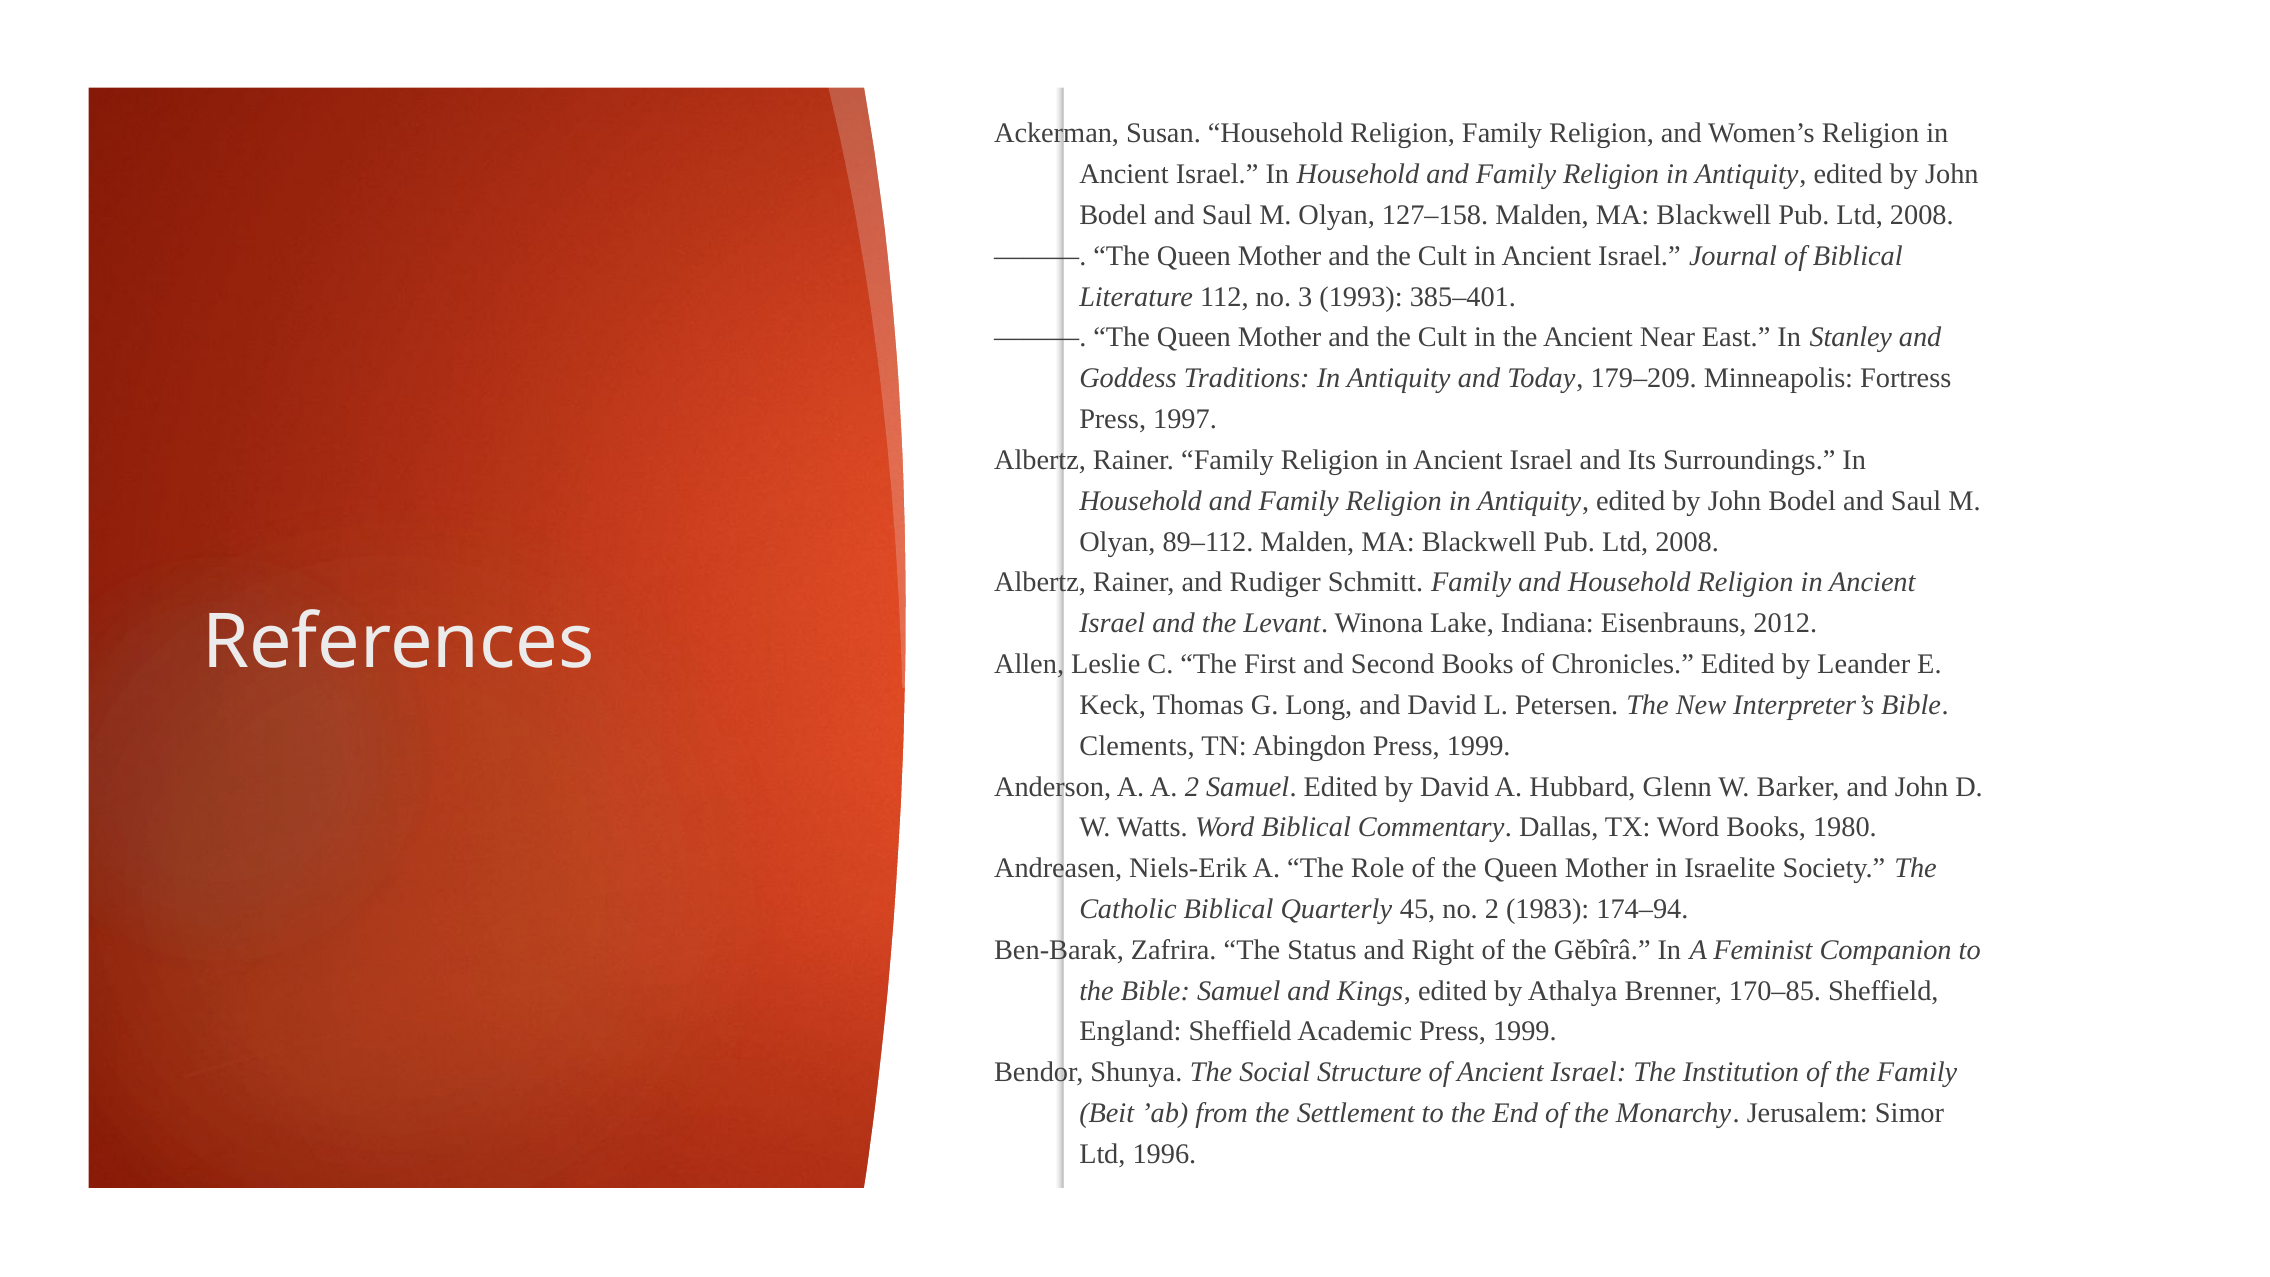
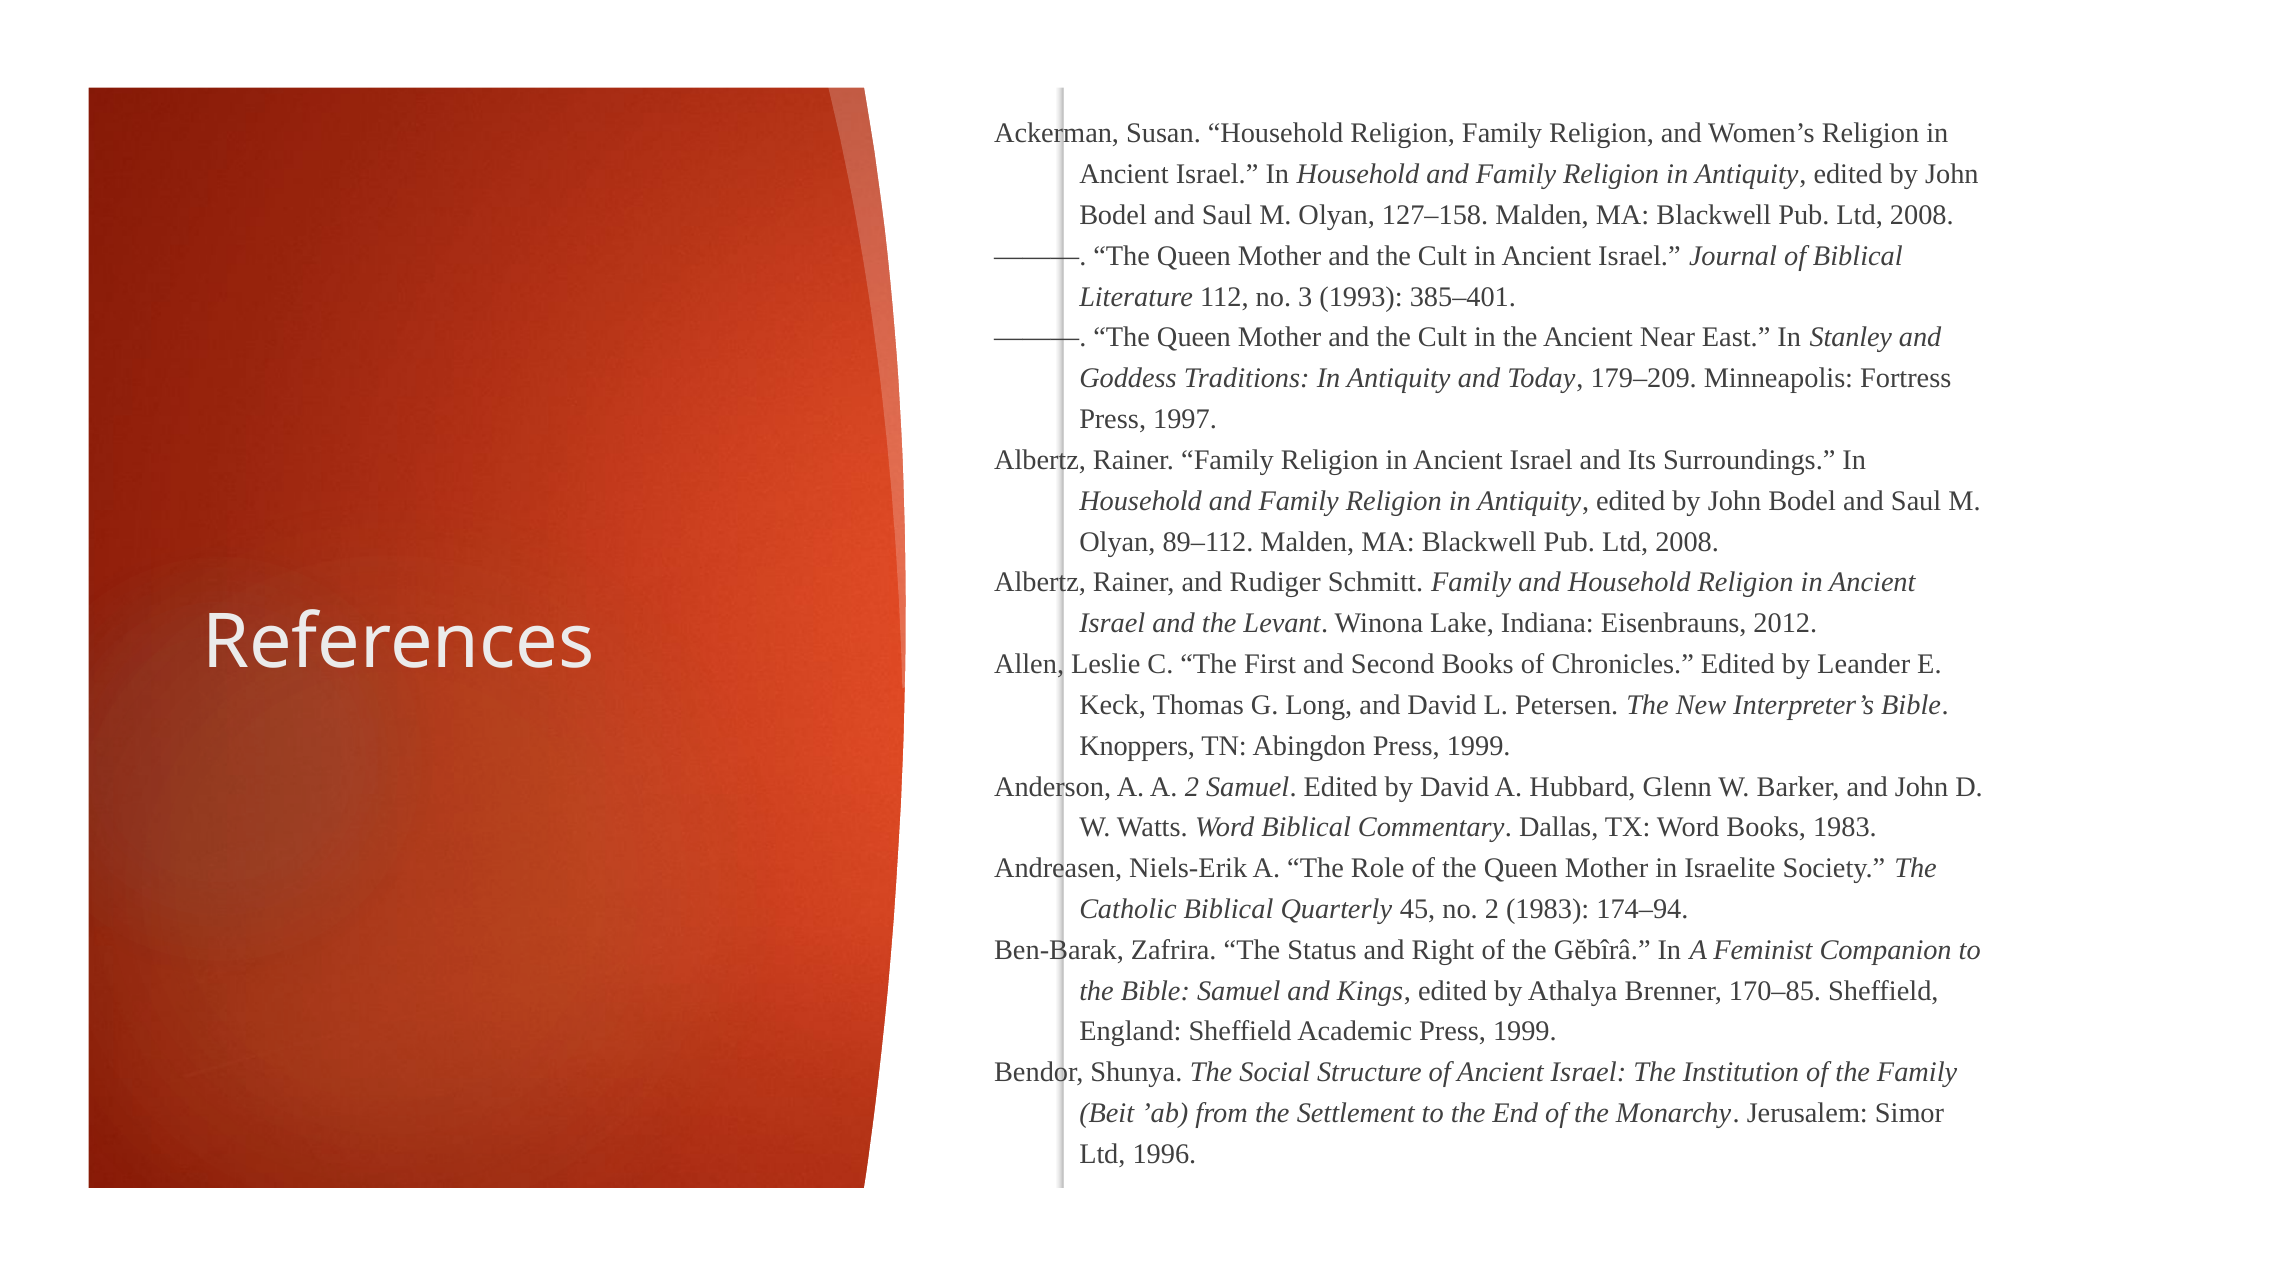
Clements: Clements -> Knoppers
Books 1980: 1980 -> 1983
